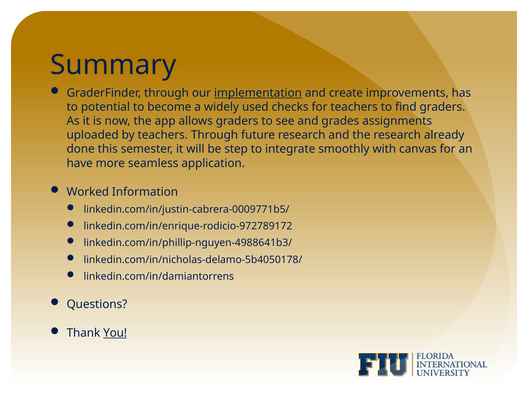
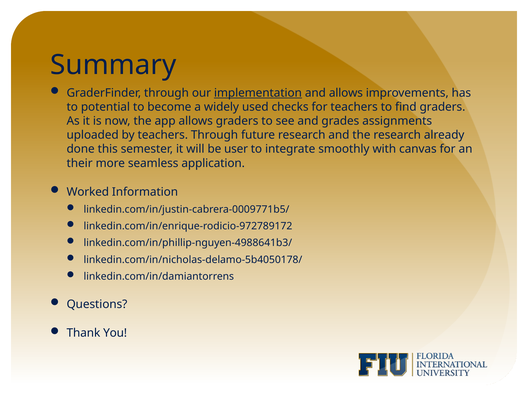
and create: create -> allows
step: step -> user
have: have -> their
You underline: present -> none
